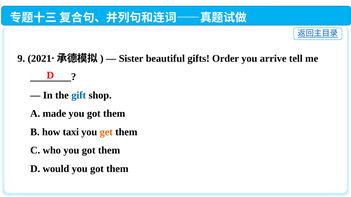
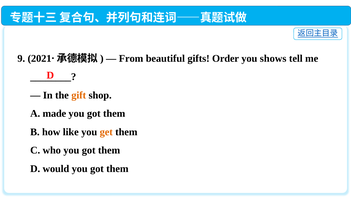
Sister: Sister -> From
arrive: arrive -> shows
gift colour: blue -> orange
taxi: taxi -> like
